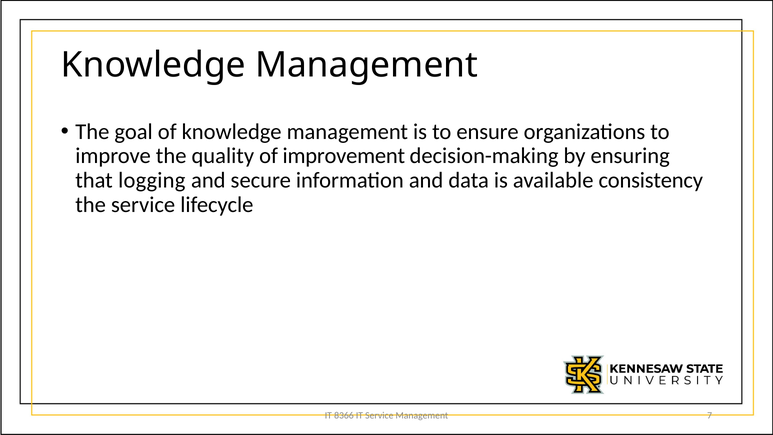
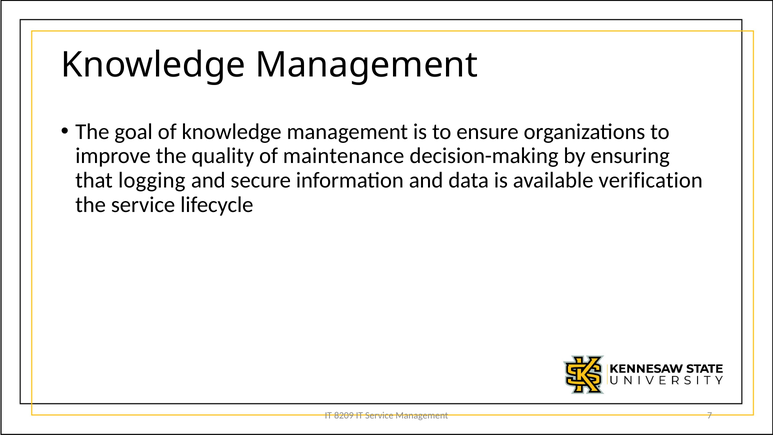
improvement: improvement -> maintenance
consistency: consistency -> verification
8366: 8366 -> 8209
